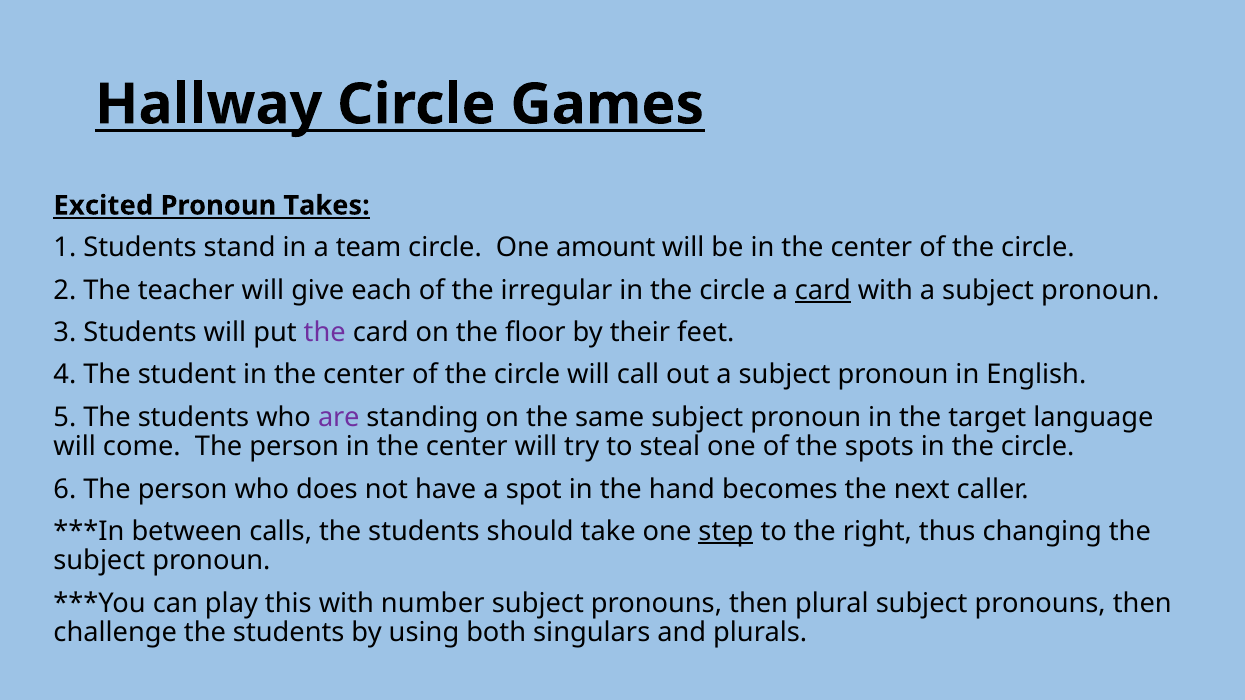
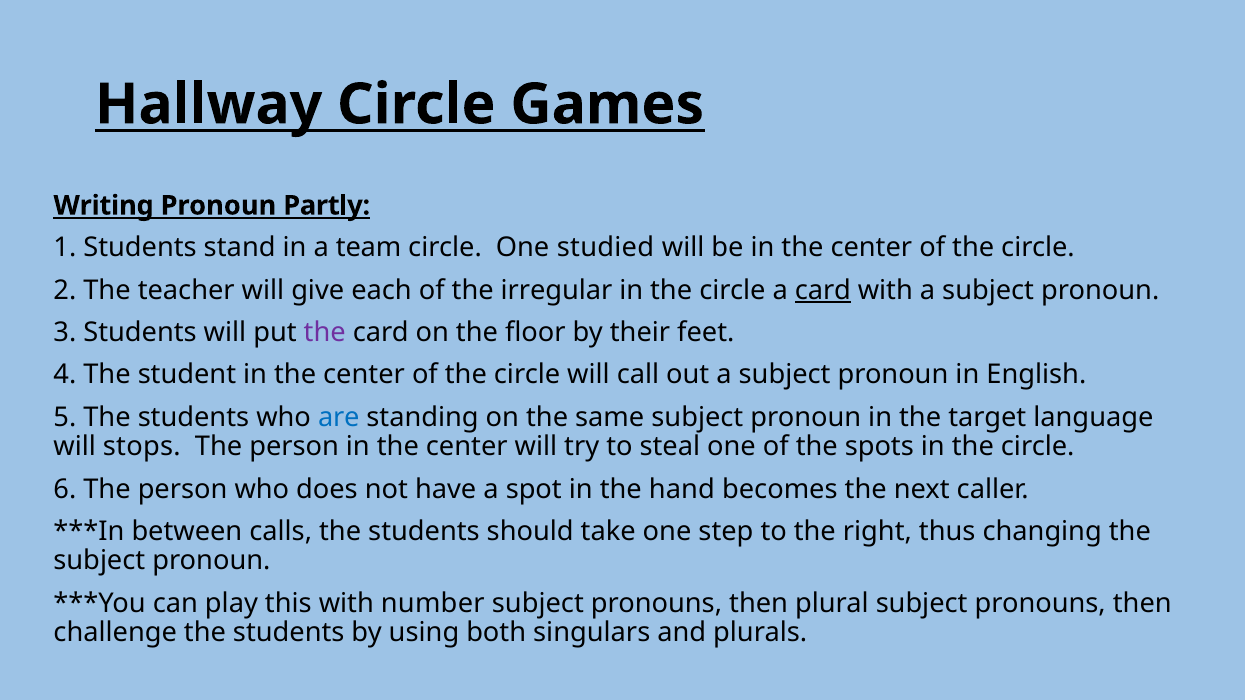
Excited: Excited -> Writing
Takes: Takes -> Partly
amount: amount -> studied
are colour: purple -> blue
come: come -> stops
step underline: present -> none
